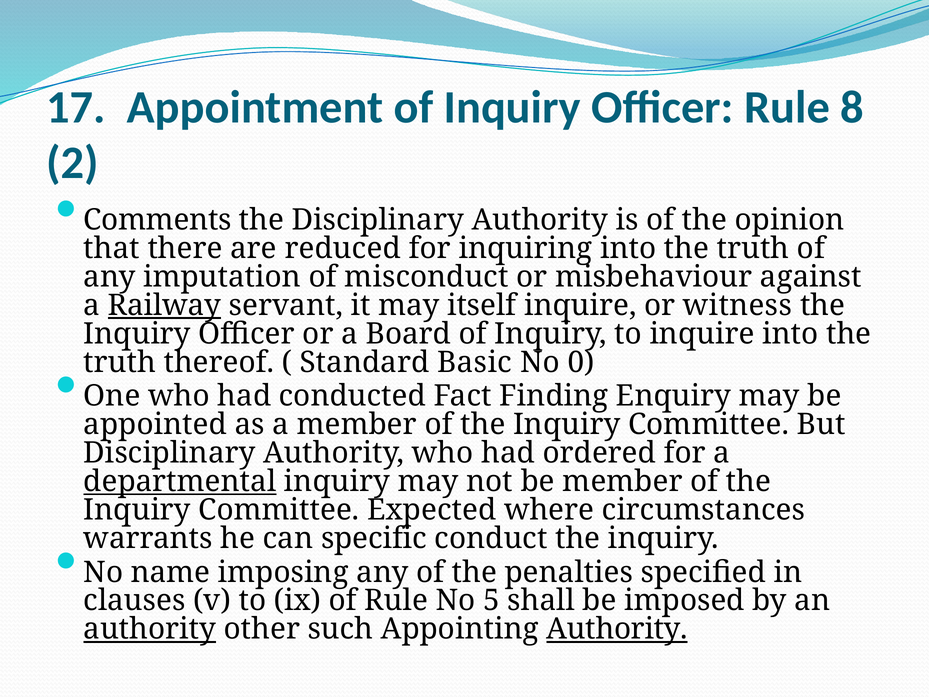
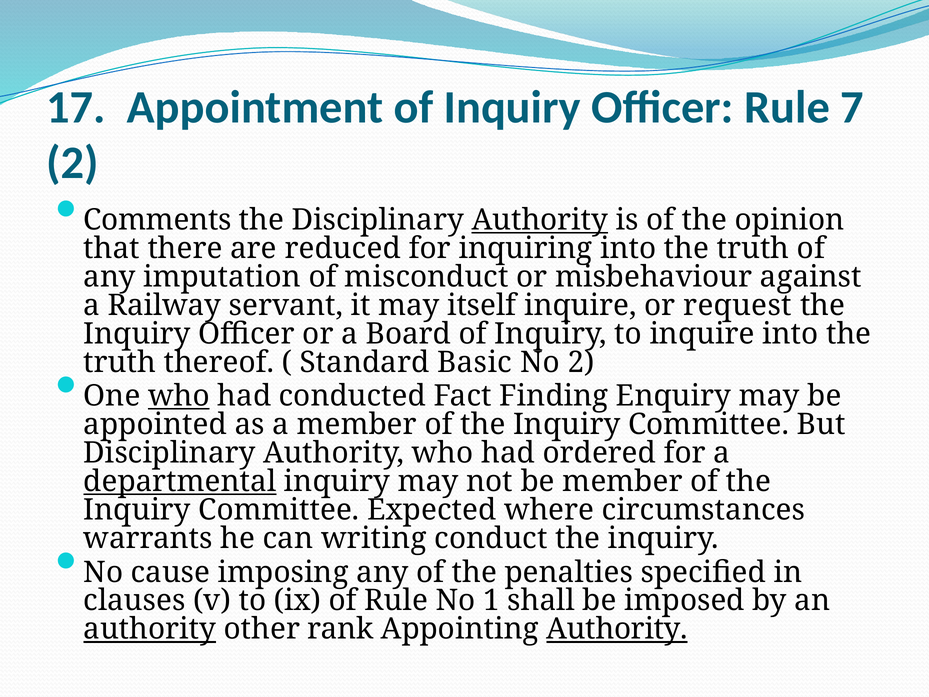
8: 8 -> 7
Authority at (540, 220) underline: none -> present
Railway underline: present -> none
witness: witness -> request
No 0: 0 -> 2
who at (179, 396) underline: none -> present
specific: specific -> writing
name: name -> cause
5: 5 -> 1
such: such -> rank
